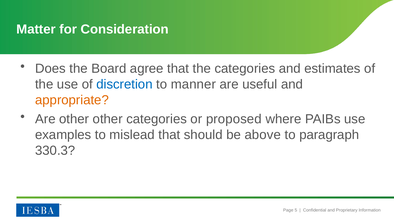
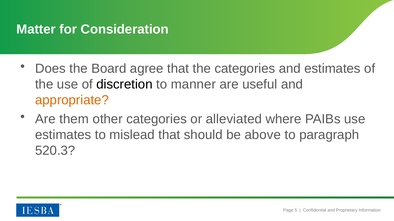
discretion colour: blue -> black
Are other: other -> them
proposed: proposed -> alleviated
examples at (63, 135): examples -> estimates
330.3: 330.3 -> 520.3
